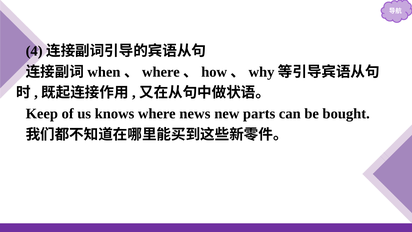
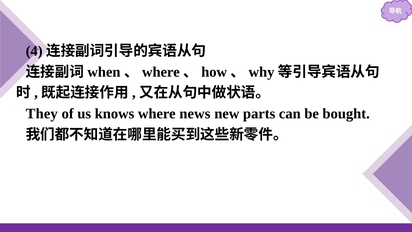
Keep: Keep -> They
